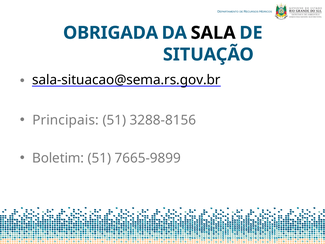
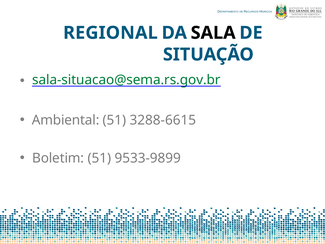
OBRIGADA: OBRIGADA -> REGIONAL
sala-situacao@sema.rs.gov.br colour: black -> green
Principais: Principais -> Ambiental
3288-8156: 3288-8156 -> 3288-6615
7665-9899: 7665-9899 -> 9533-9899
